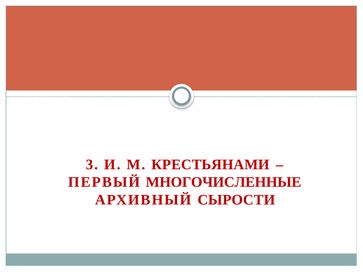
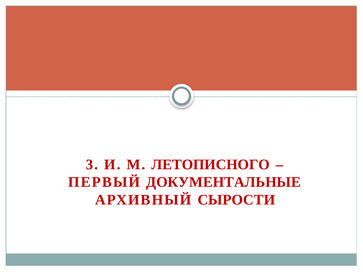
КРЕСТЬЯНАМИ: КРЕСТЬЯНАМИ -> ЛЕТОПИСНОГО
МНОГОЧИСЛЕННЫЕ: МНОГОЧИСЛЕННЫЕ -> ДОКУМЕНТАЛЬНЫЕ
